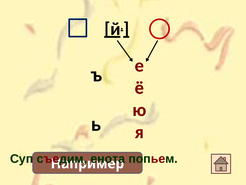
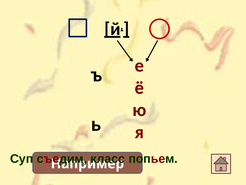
енота: енота -> класс
